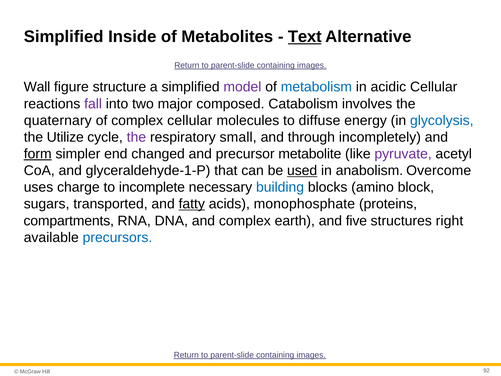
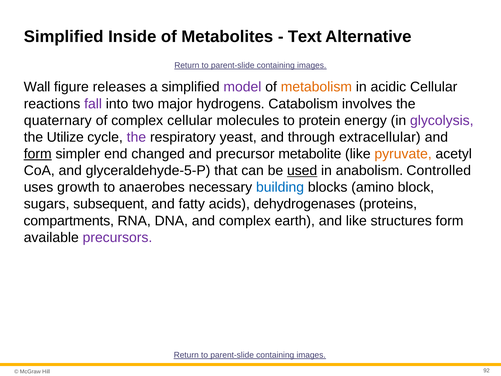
Text underline: present -> none
structure: structure -> releases
metabolism colour: blue -> orange
composed: composed -> hydrogens
diffuse: diffuse -> protein
glycolysis colour: blue -> purple
small: small -> yeast
incompletely: incompletely -> extracellular
pyruvate colour: purple -> orange
glyceraldehyde-1-P: glyceraldehyde-1-P -> glyceraldehyde-5-P
Overcome: Overcome -> Controlled
charge: charge -> growth
incomplete: incomplete -> anaerobes
transported: transported -> subsequent
fatty underline: present -> none
monophosphate: monophosphate -> dehydrogenases
and five: five -> like
structures right: right -> form
precursors colour: blue -> purple
